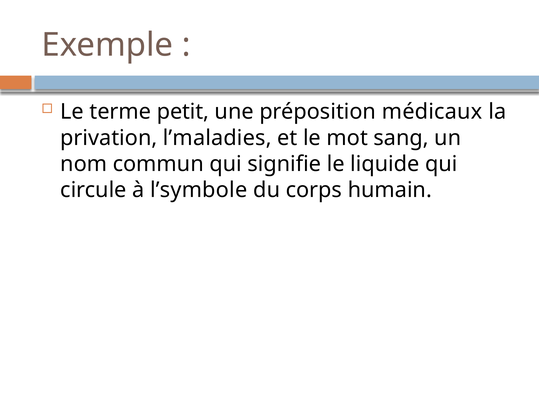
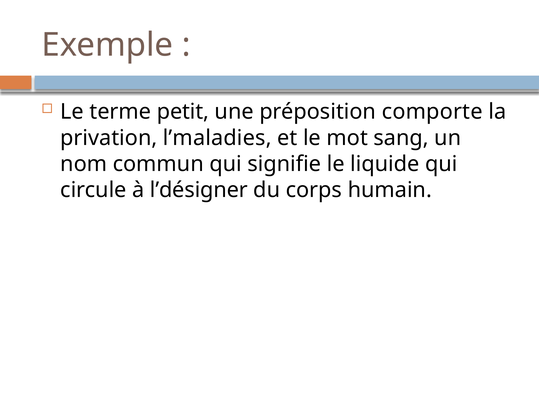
médicaux: médicaux -> comporte
l’symbole: l’symbole -> l’désigner
